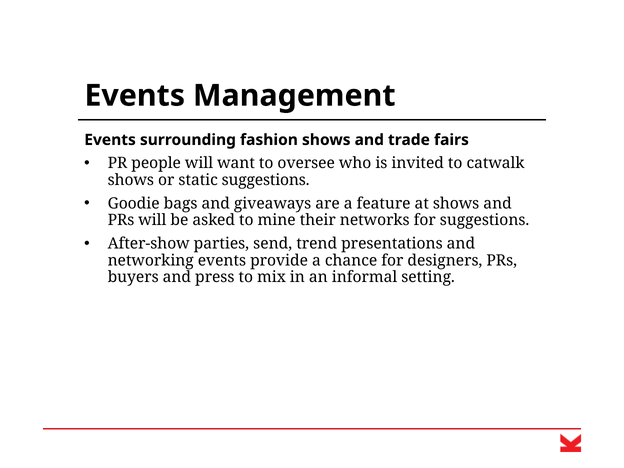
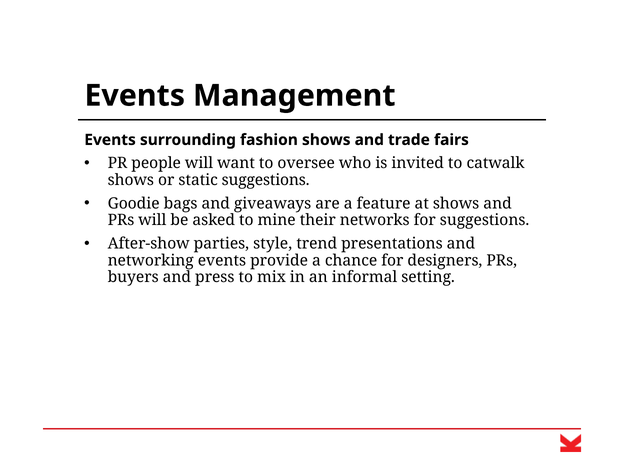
send: send -> style
